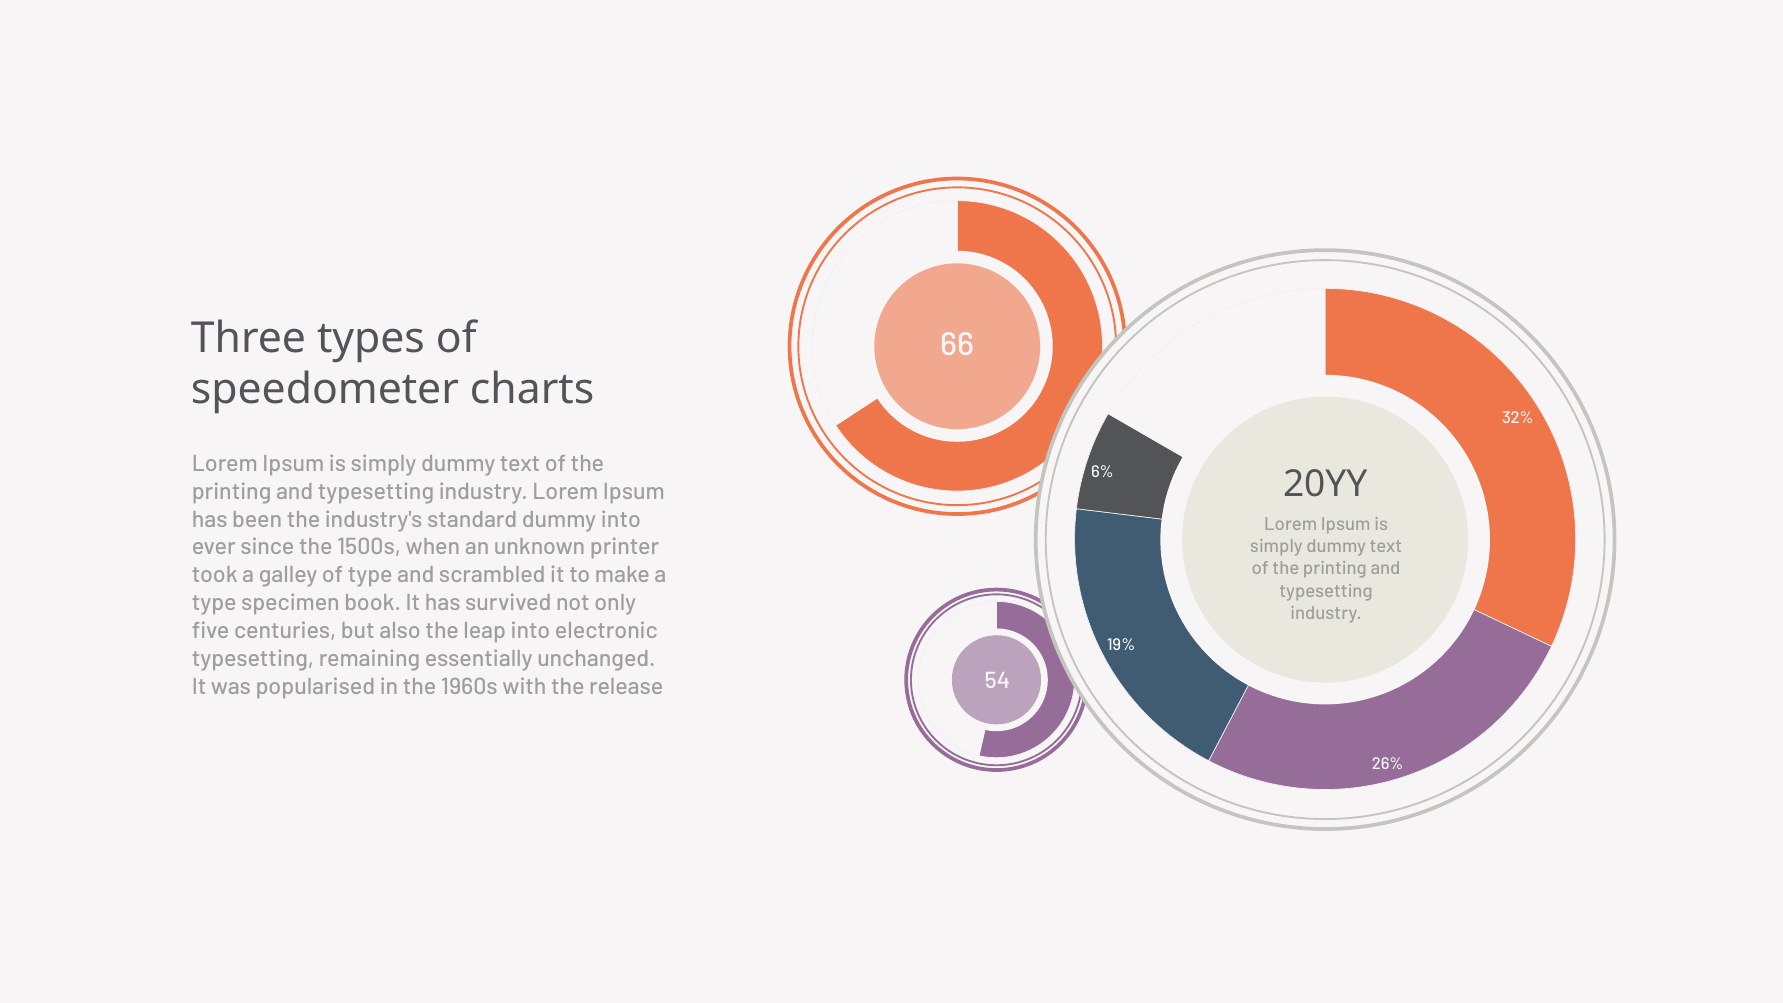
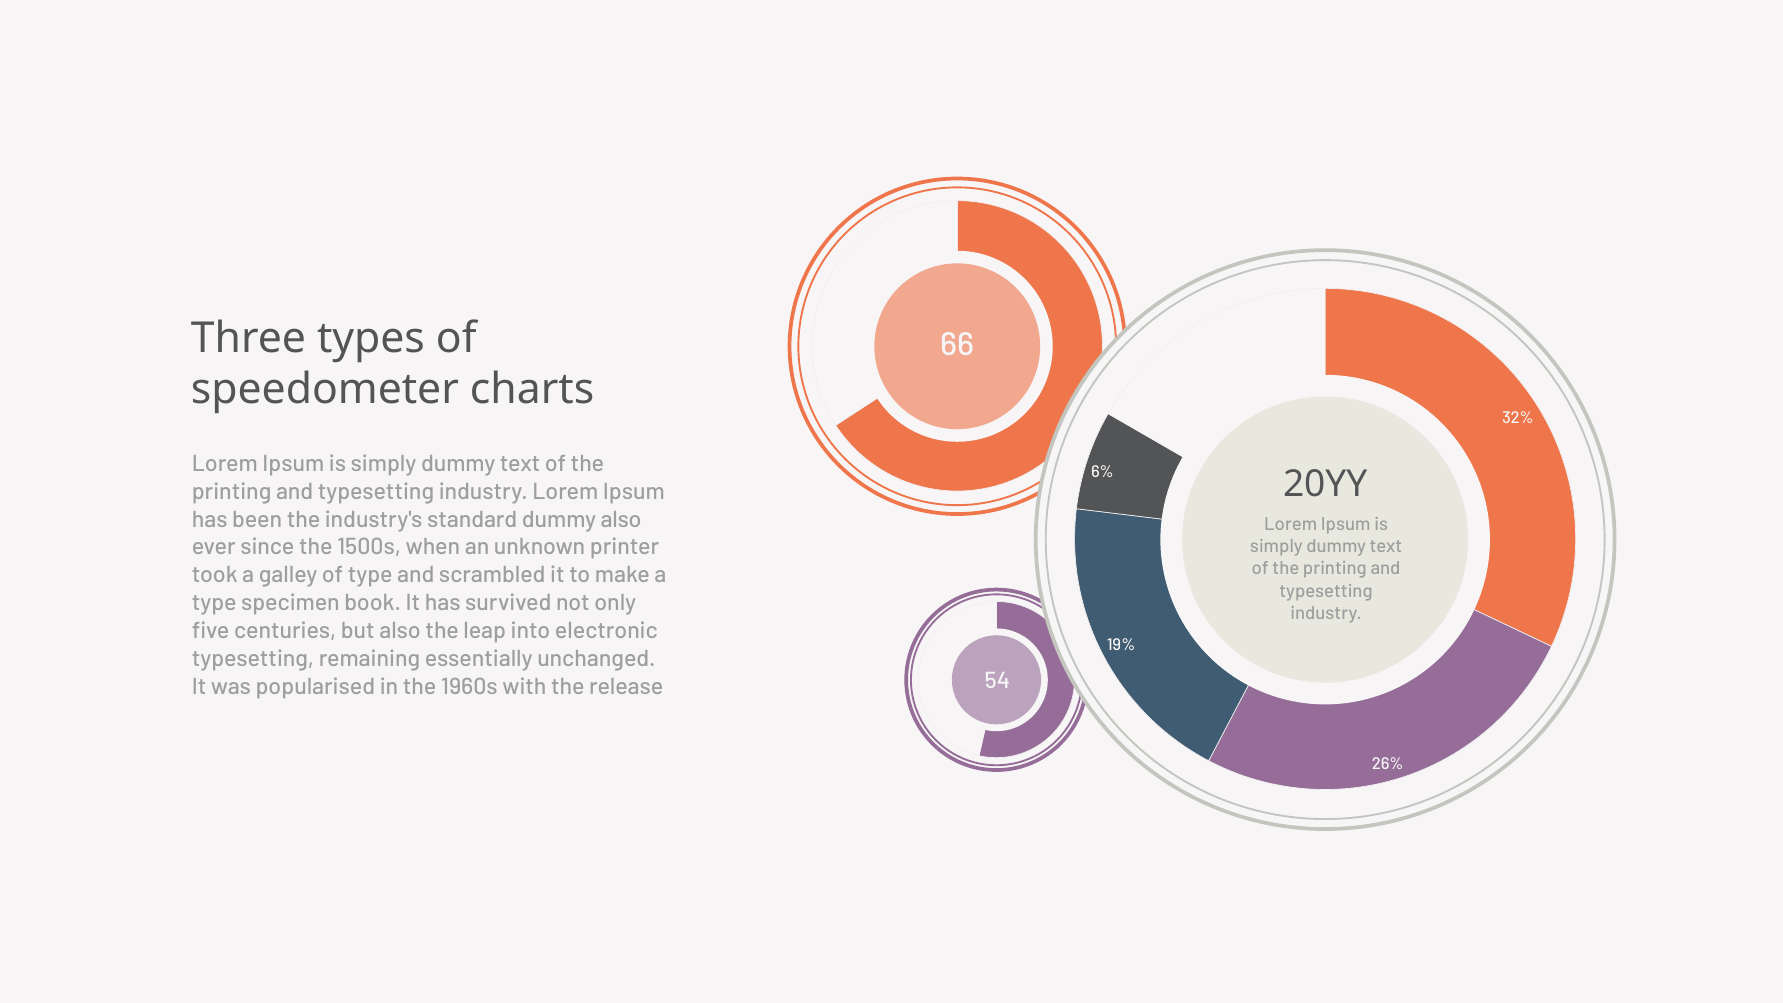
dummy into: into -> also
